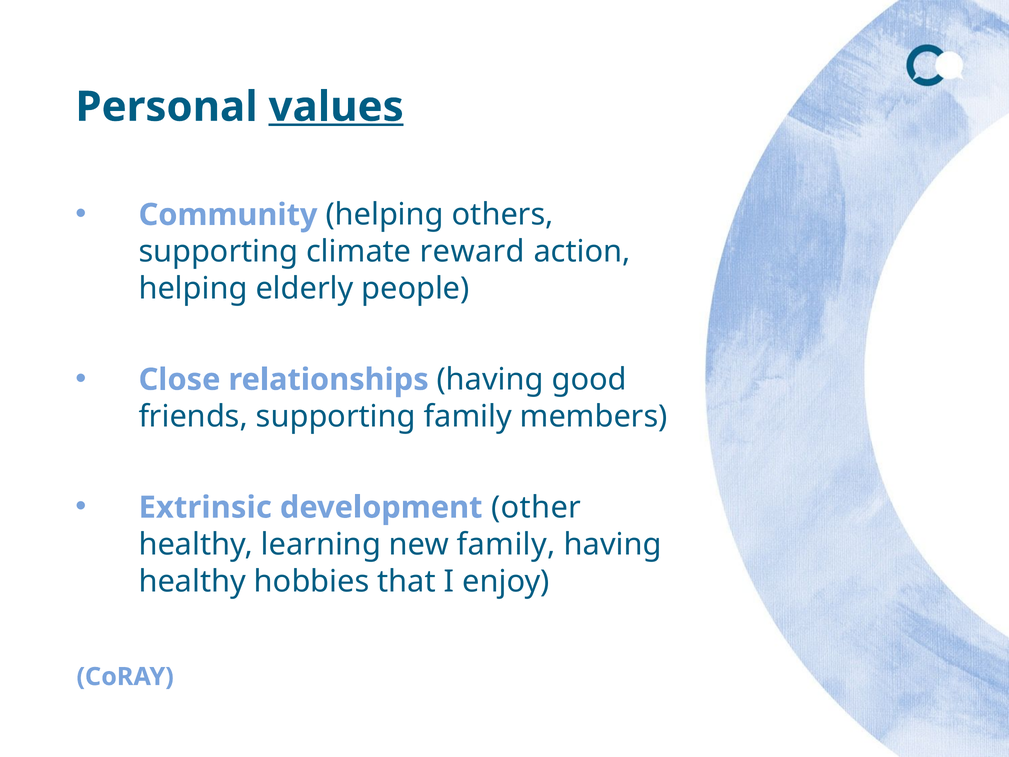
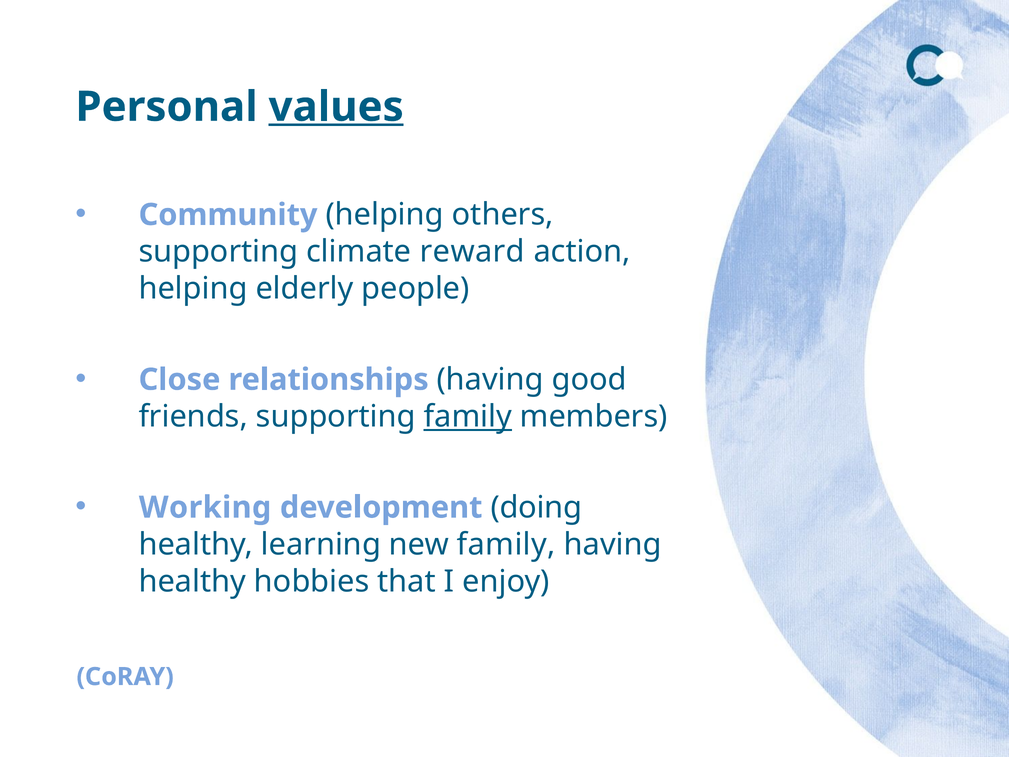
family at (468, 417) underline: none -> present
Extrinsic: Extrinsic -> Working
other: other -> doing
